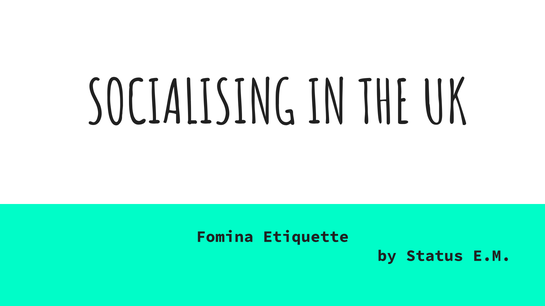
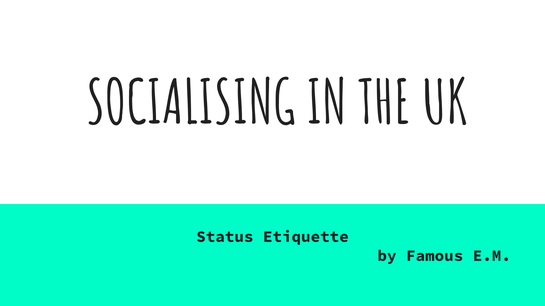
Fomina: Fomina -> Status
Status: Status -> Famous
